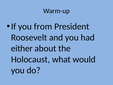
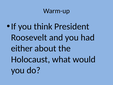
from: from -> think
